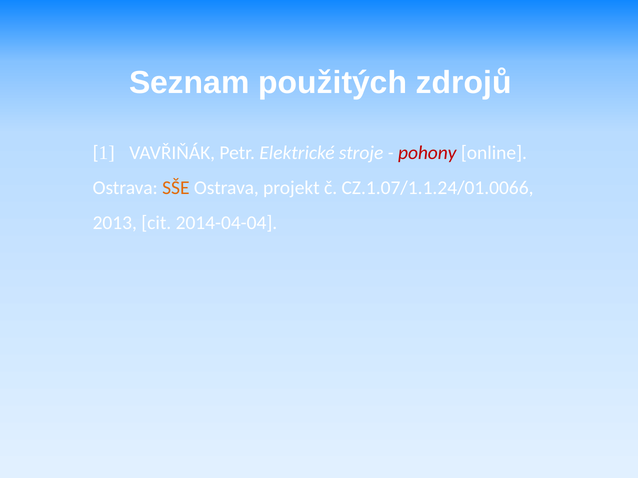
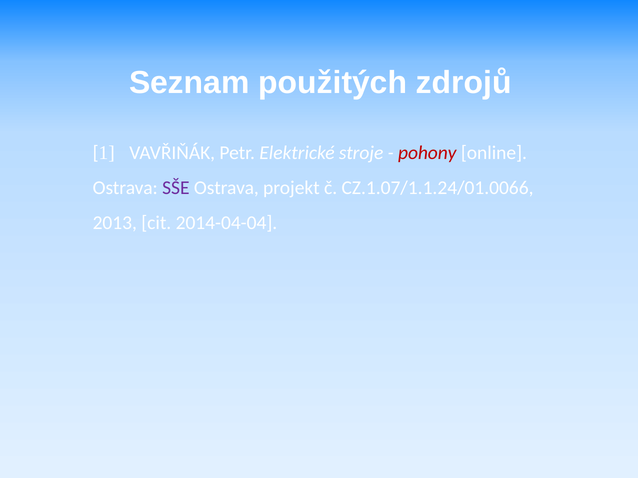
SŠE colour: orange -> purple
